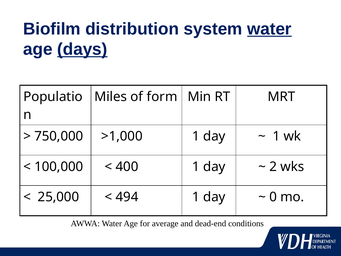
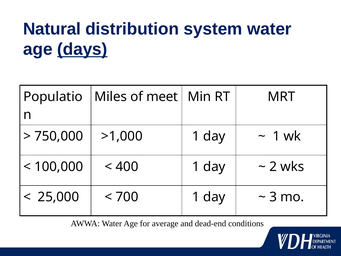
Biofilm: Biofilm -> Natural
water at (269, 29) underline: present -> none
form: form -> meet
494: 494 -> 700
0: 0 -> 3
